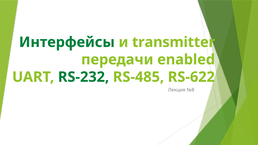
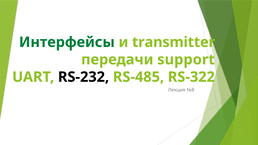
enabled: enabled -> support
RS-232 colour: green -> black
RS-622: RS-622 -> RS-322
